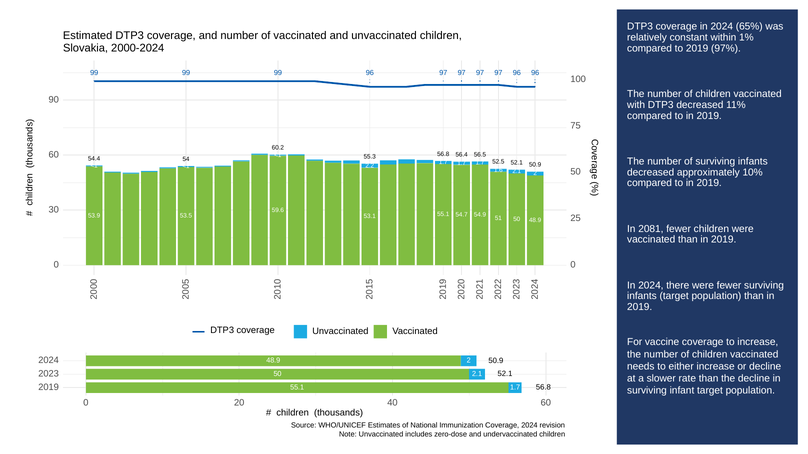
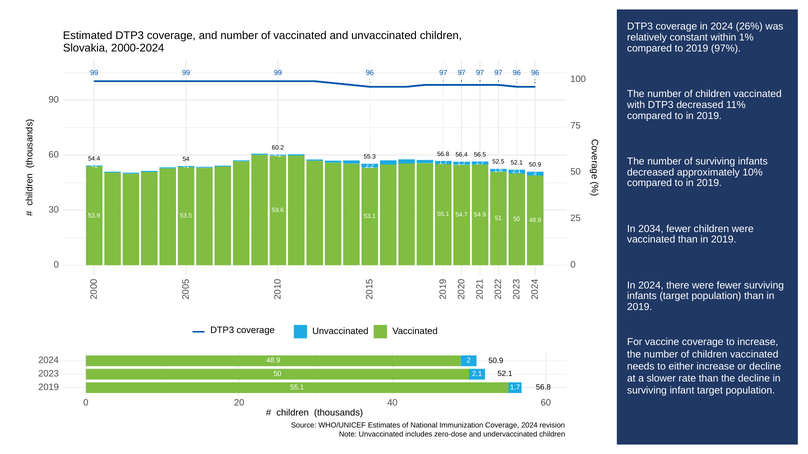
65%: 65% -> 26%
2081: 2081 -> 2034
